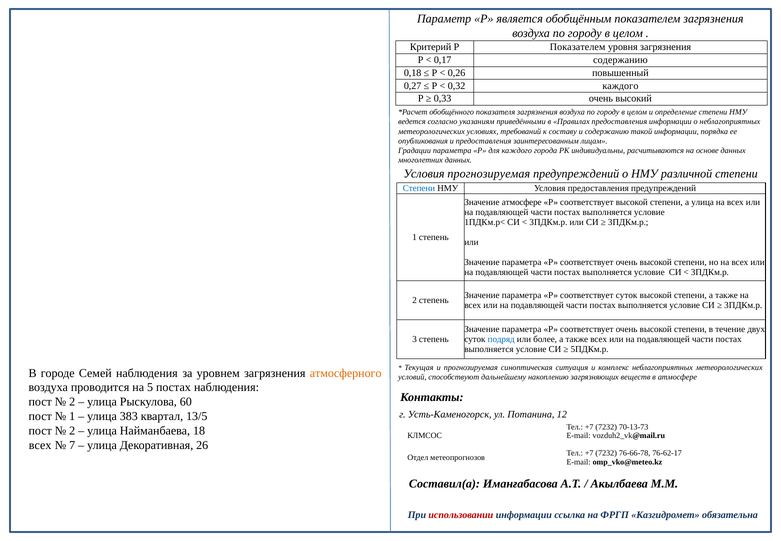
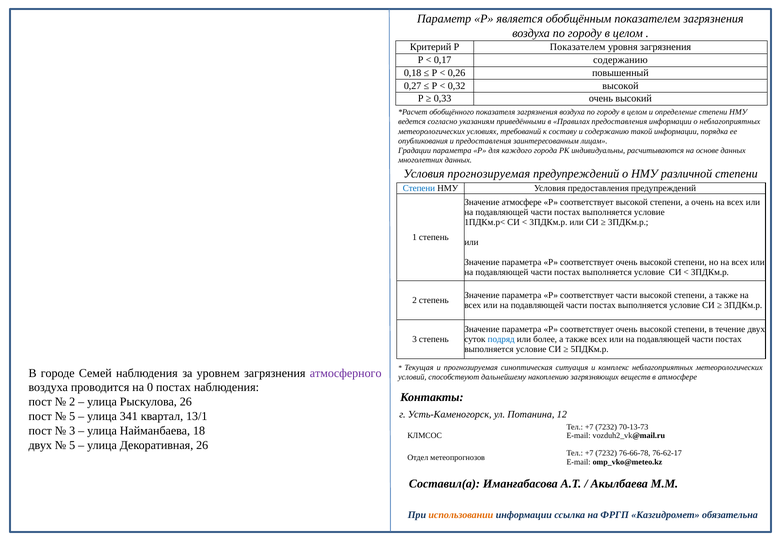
0,32 каждого: каждого -> высокой
а улица: улица -> очень
соответствует суток: суток -> части
атмосферного colour: orange -> purple
5: 5 -> 0
Рыскулова 60: 60 -> 26
1 at (72, 416): 1 -> 5
383: 383 -> 341
13/5: 13/5 -> 13/1
2 at (72, 431): 2 -> 3
всех at (40, 445): всех -> двух
7 at (72, 445): 7 -> 5
использовании colour: red -> orange
